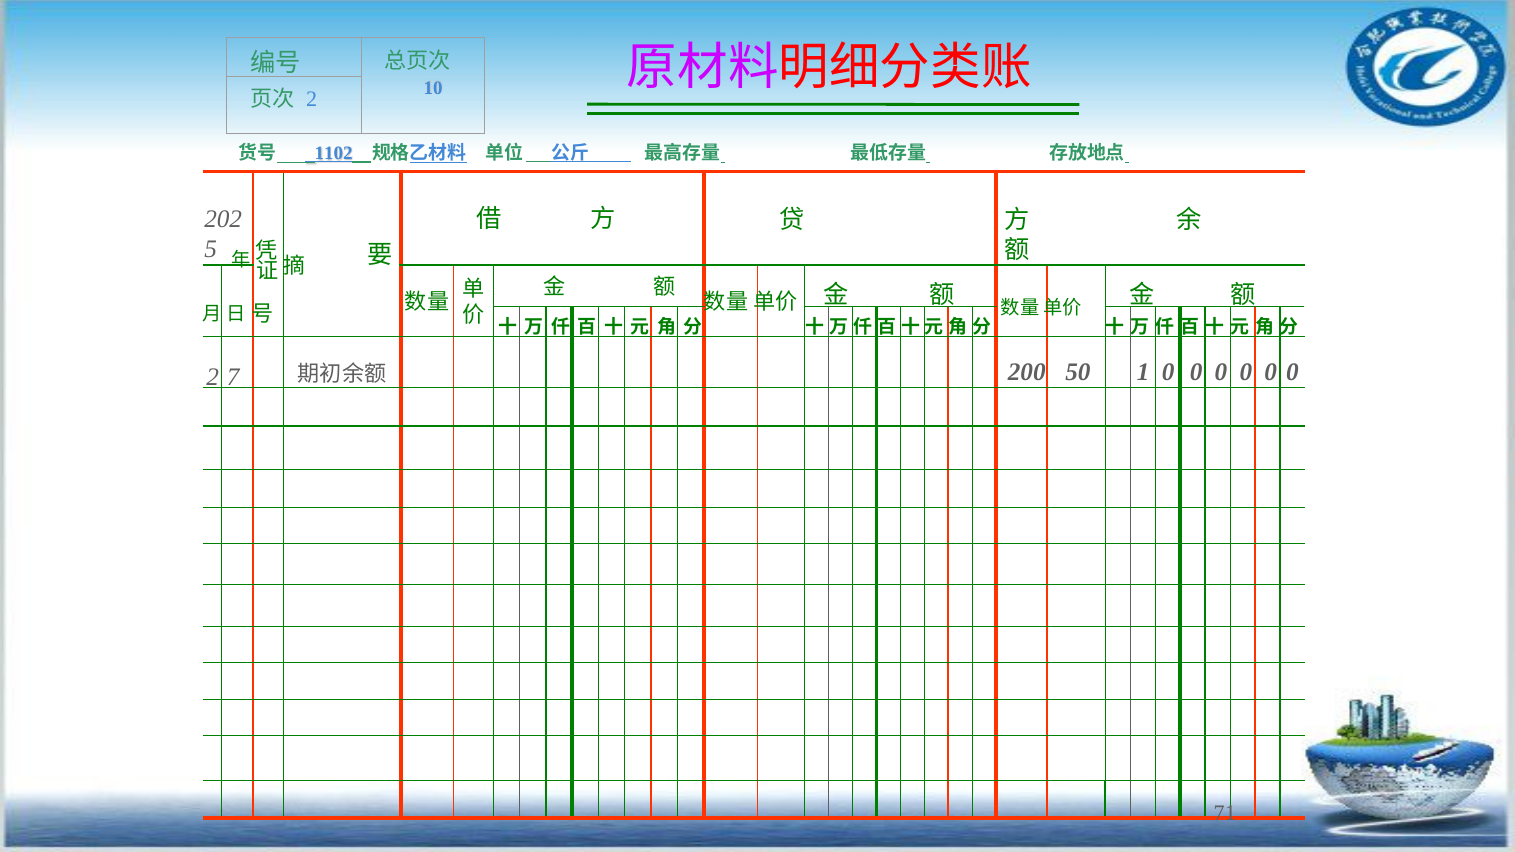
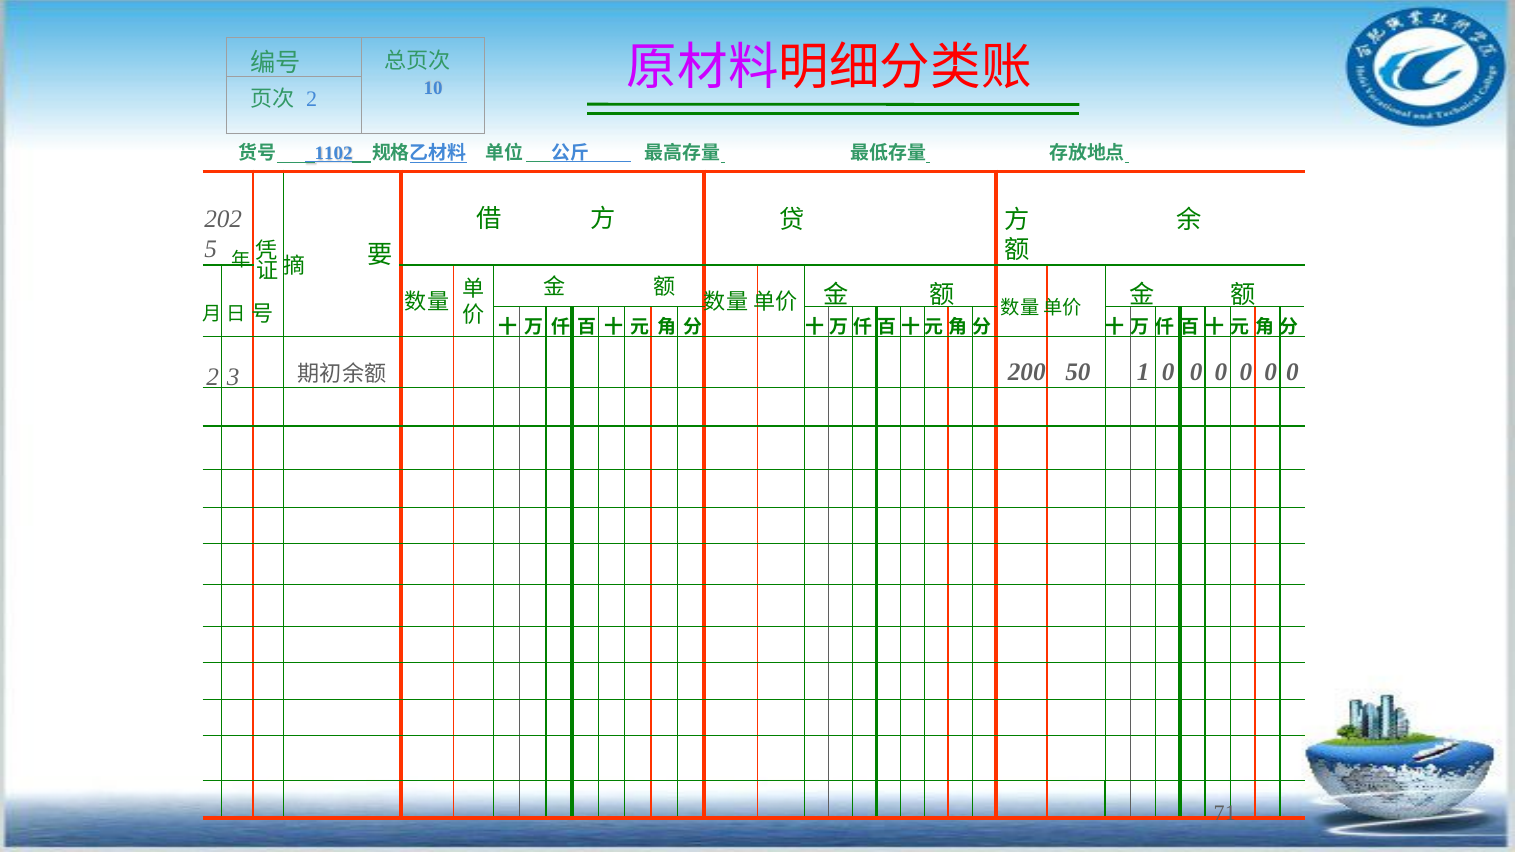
7: 7 -> 3
